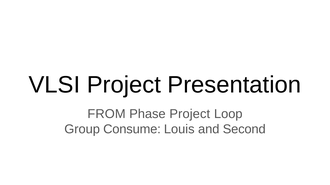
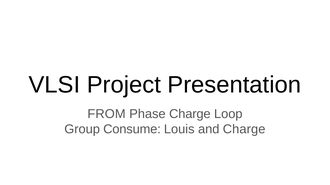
Phase Project: Project -> Charge
and Second: Second -> Charge
